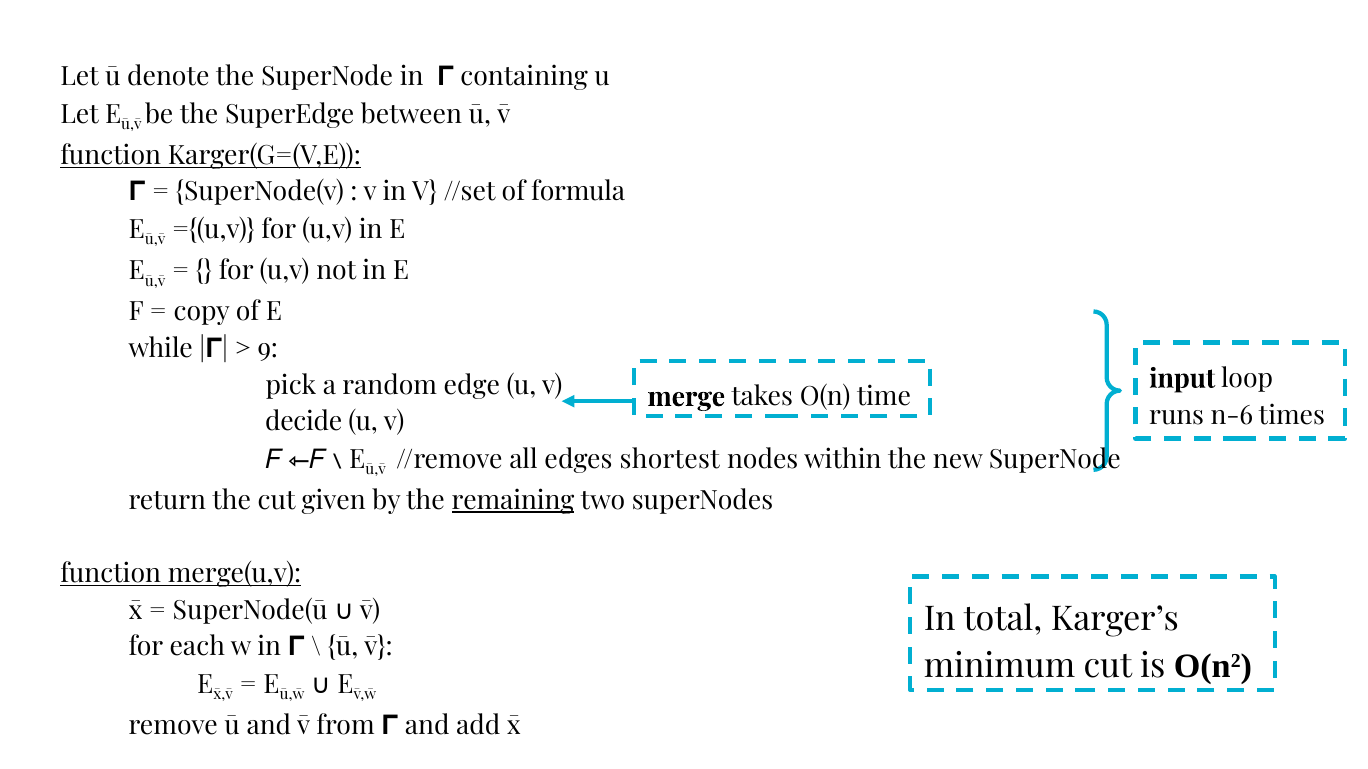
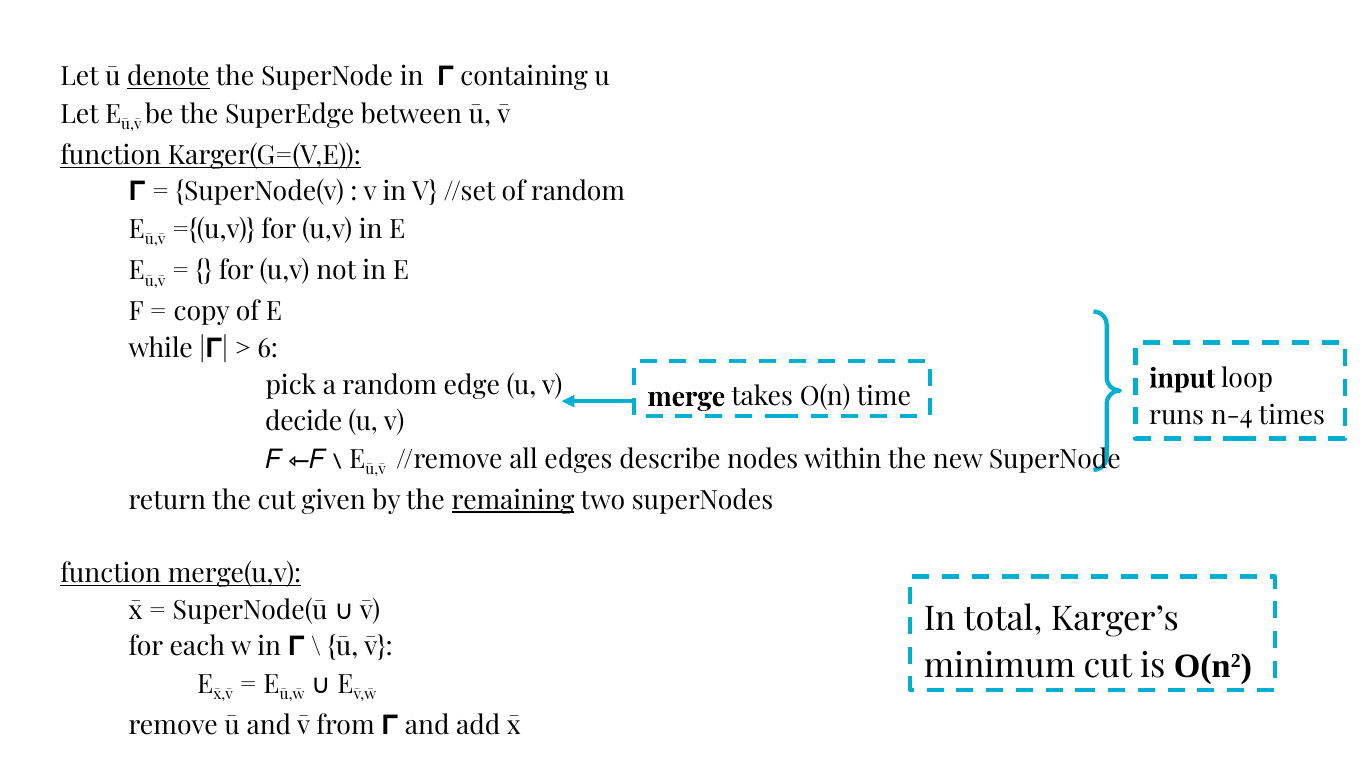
denote underline: none -> present
of formula: formula -> random
9: 9 -> 6
n-6: n-6 -> n-4
shortest: shortest -> describe
